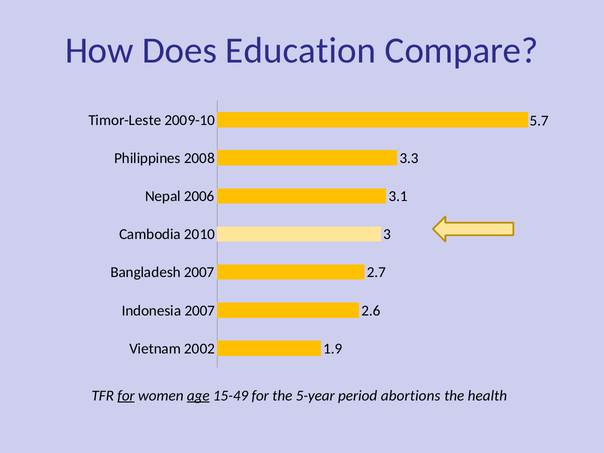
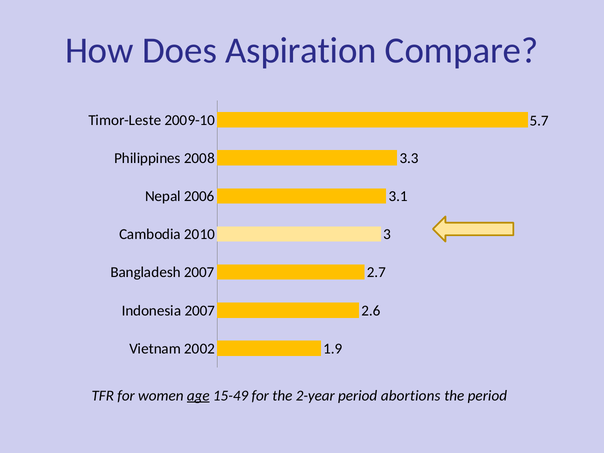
Education: Education -> Aspiration
for at (126, 396) underline: present -> none
5-year: 5-year -> 2-year
the health: health -> period
